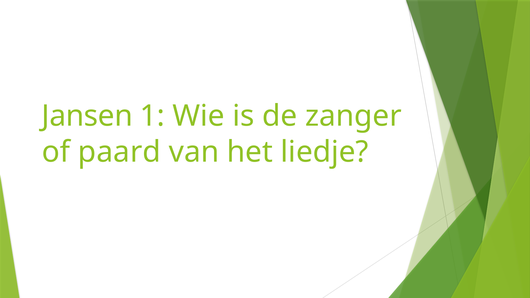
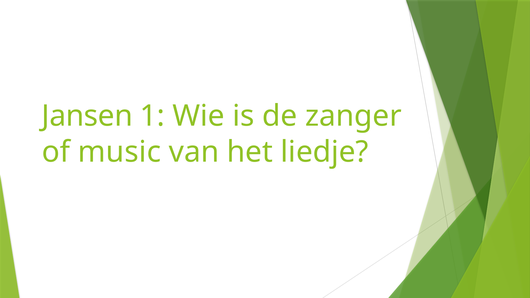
paard: paard -> music
